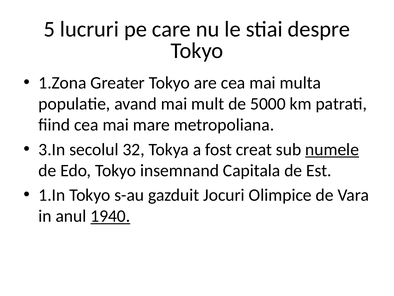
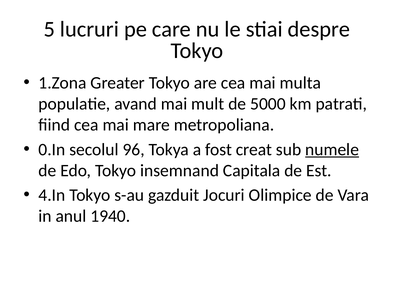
3.In: 3.In -> 0.In
32: 32 -> 96
1.In: 1.In -> 4.In
1940 underline: present -> none
